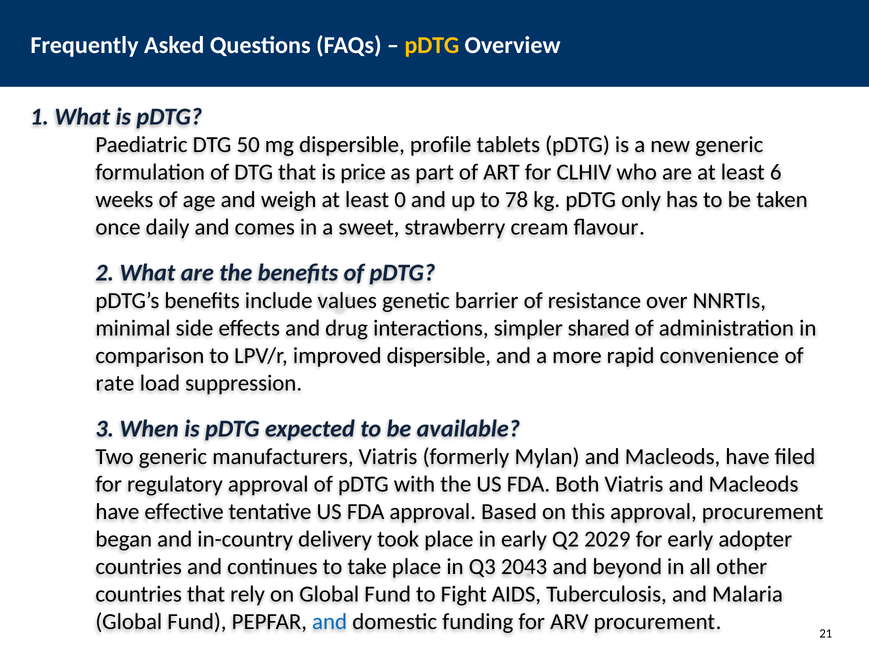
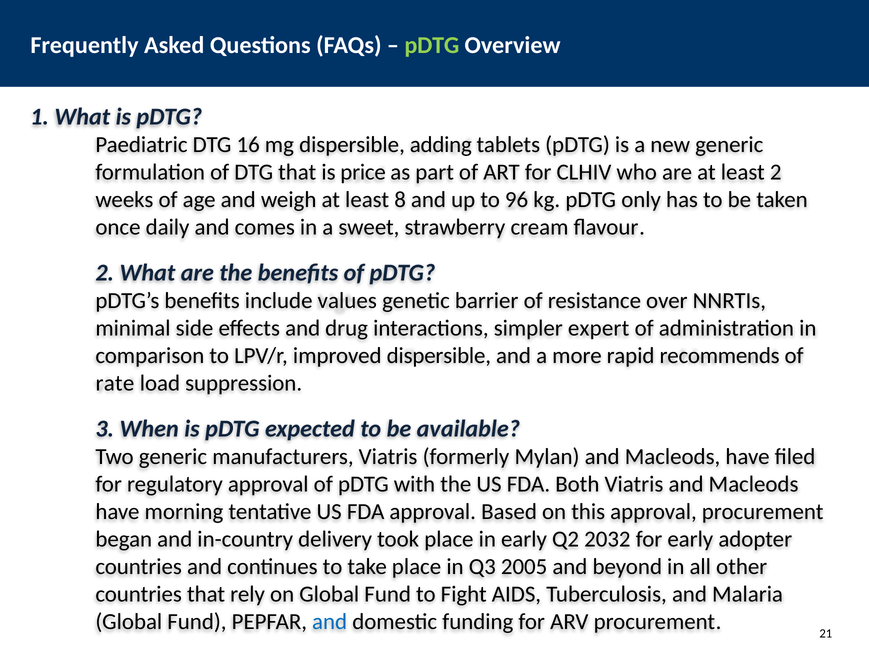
pDTG at (432, 45) colour: yellow -> light green
50: 50 -> 16
profile: profile -> adding
least 6: 6 -> 2
0: 0 -> 8
78: 78 -> 96
shared: shared -> expert
convenience: convenience -> recommends
effective: effective -> morning
2029: 2029 -> 2032
2043: 2043 -> 2005
